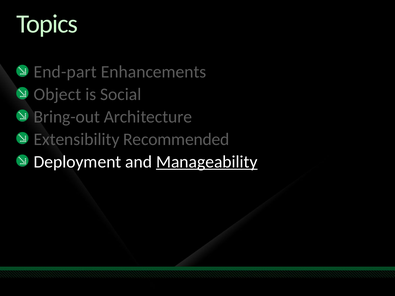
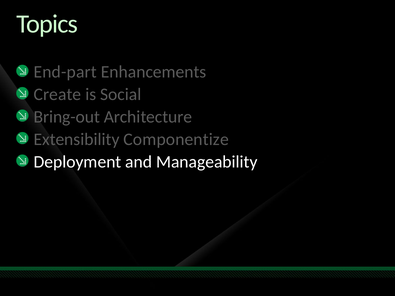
Object: Object -> Create
Recommended: Recommended -> Componentize
Manageability underline: present -> none
